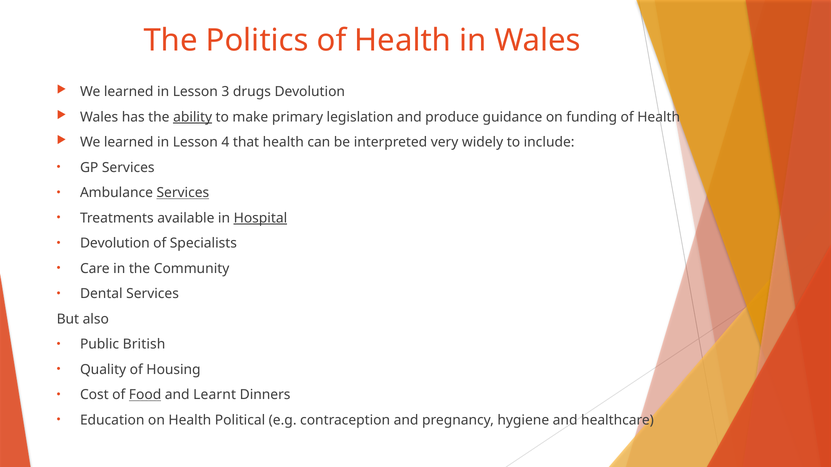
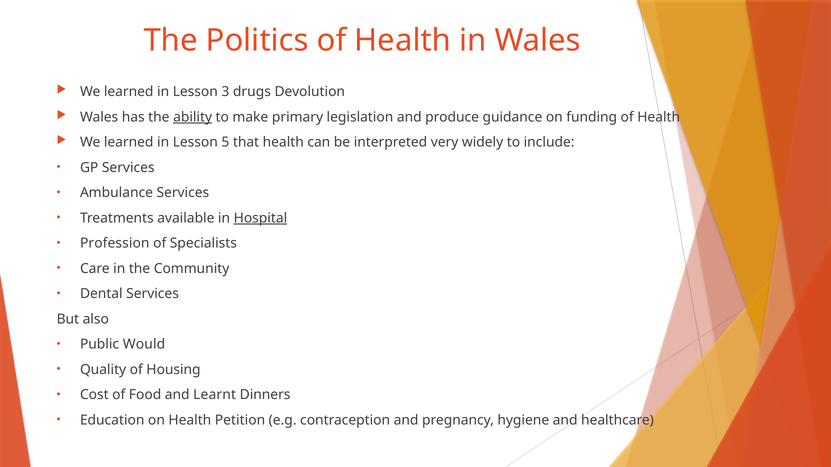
4: 4 -> 5
Services at (183, 193) underline: present -> none
Devolution at (115, 244): Devolution -> Profession
British: British -> Would
Food underline: present -> none
Political: Political -> Petition
